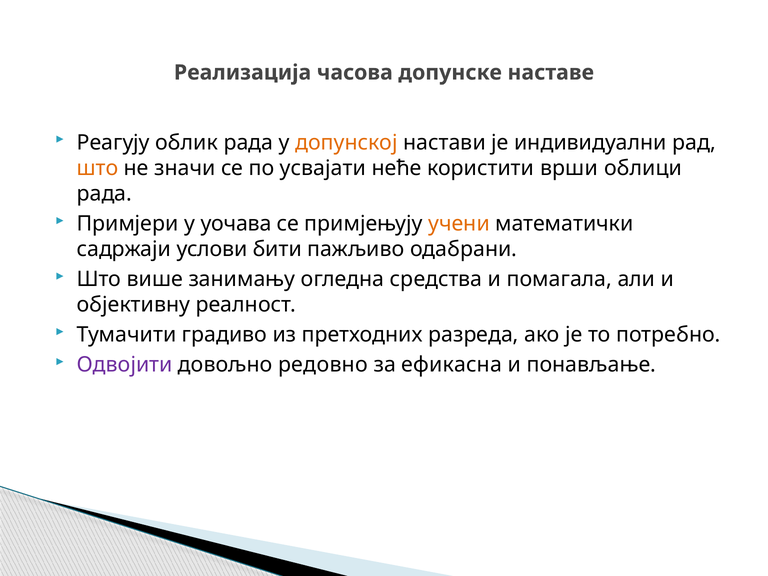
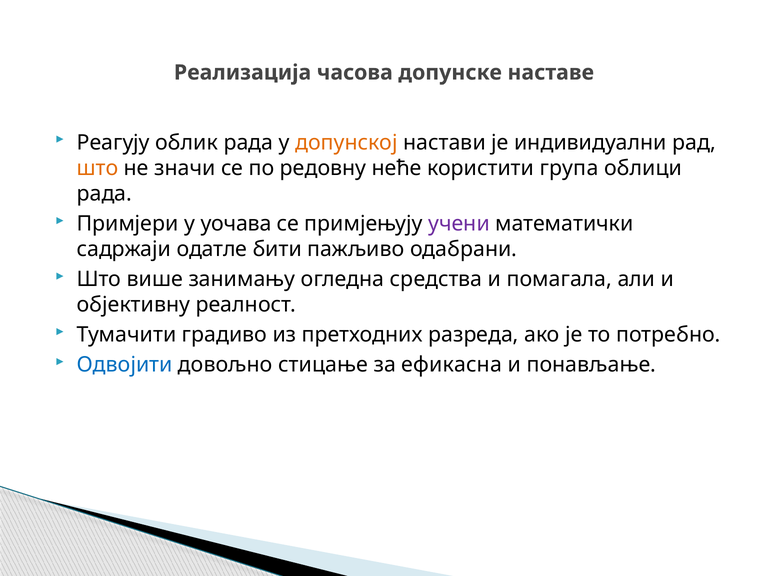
усвајати: усвајати -> редовну
врши: врши -> група
учени colour: orange -> purple
услови: услови -> одатле
Одвојити colour: purple -> blue
редовно: редовно -> стицање
